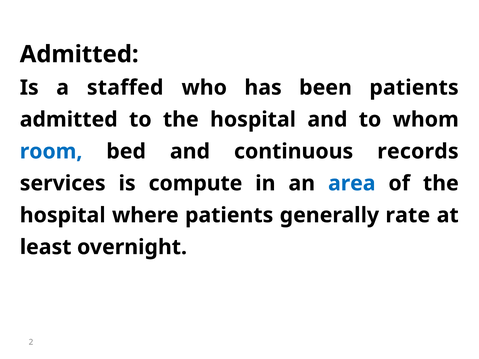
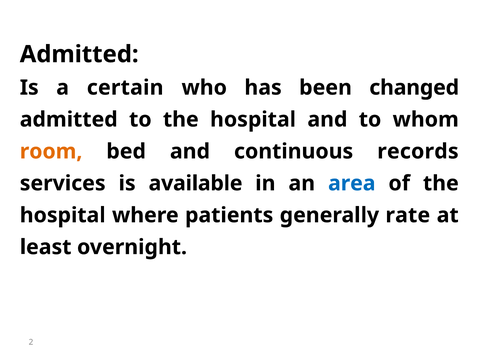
staffed: staffed -> certain
been patients: patients -> changed
room colour: blue -> orange
compute: compute -> available
